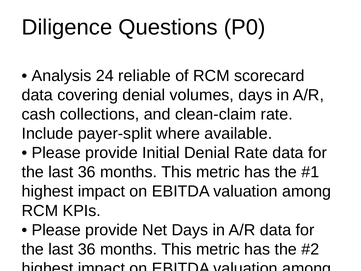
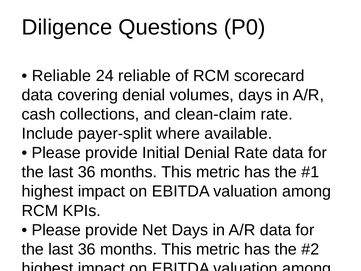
Analysis at (62, 76): Analysis -> Reliable
